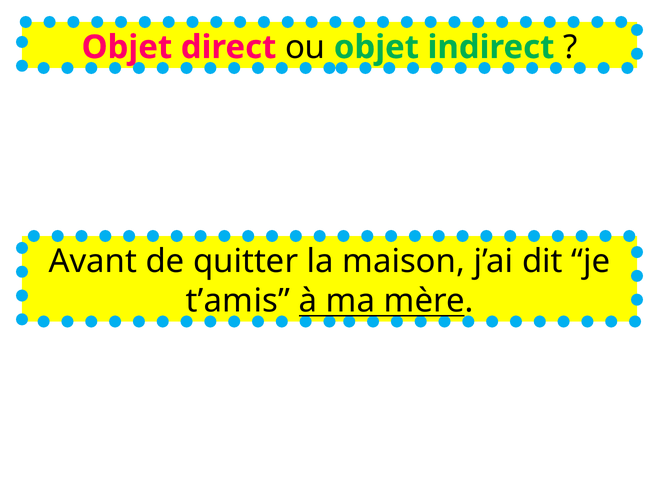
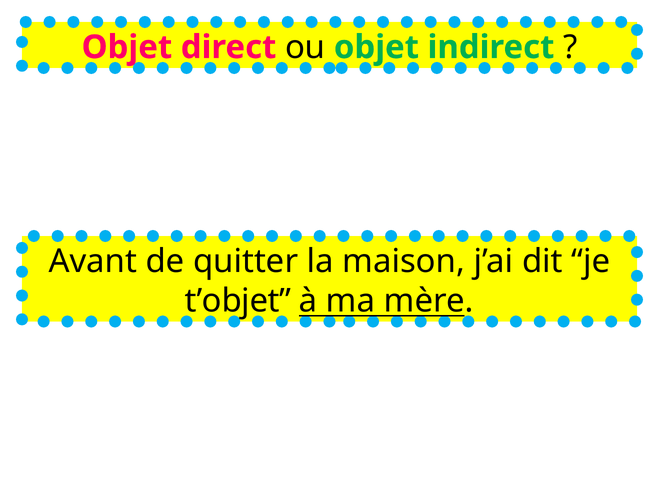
t’amis: t’amis -> t’objet
